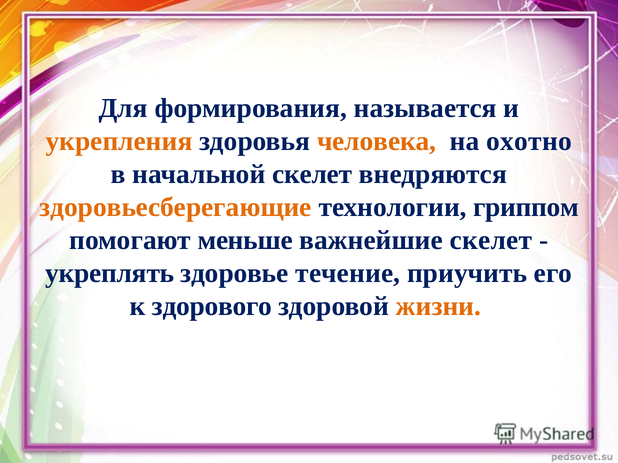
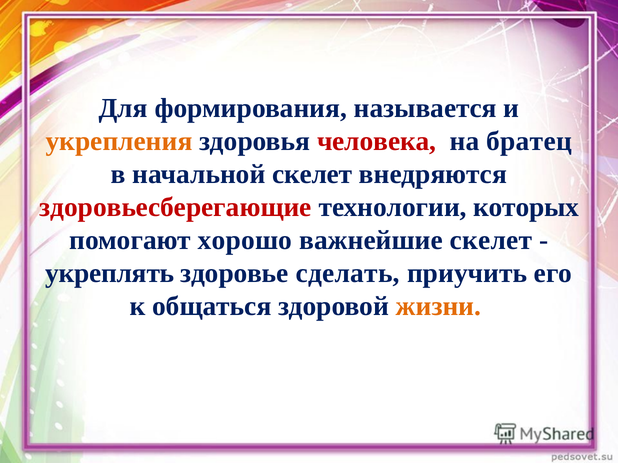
человека colour: orange -> red
охотно: охотно -> братец
здоровьесберегающие colour: orange -> red
гриппом: гриппом -> которых
меньше: меньше -> хорошо
течение: течение -> сделать
здорового: здорового -> общаться
